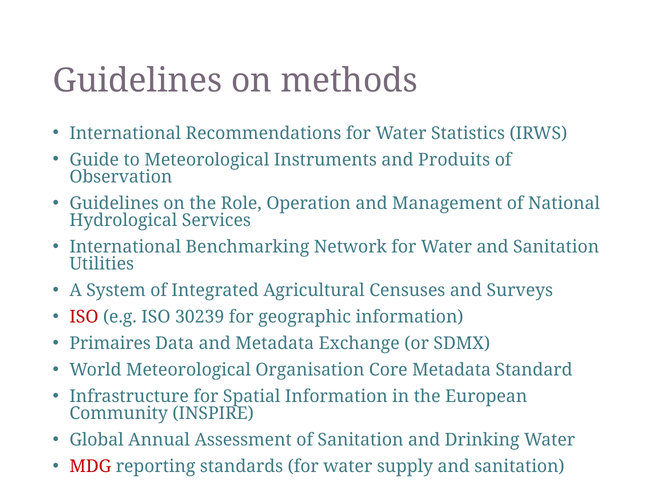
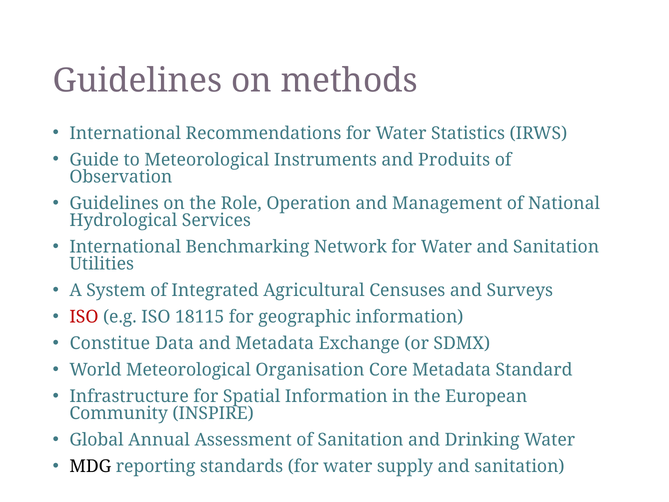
30239: 30239 -> 18115
Primaires: Primaires -> Constitue
MDG colour: red -> black
